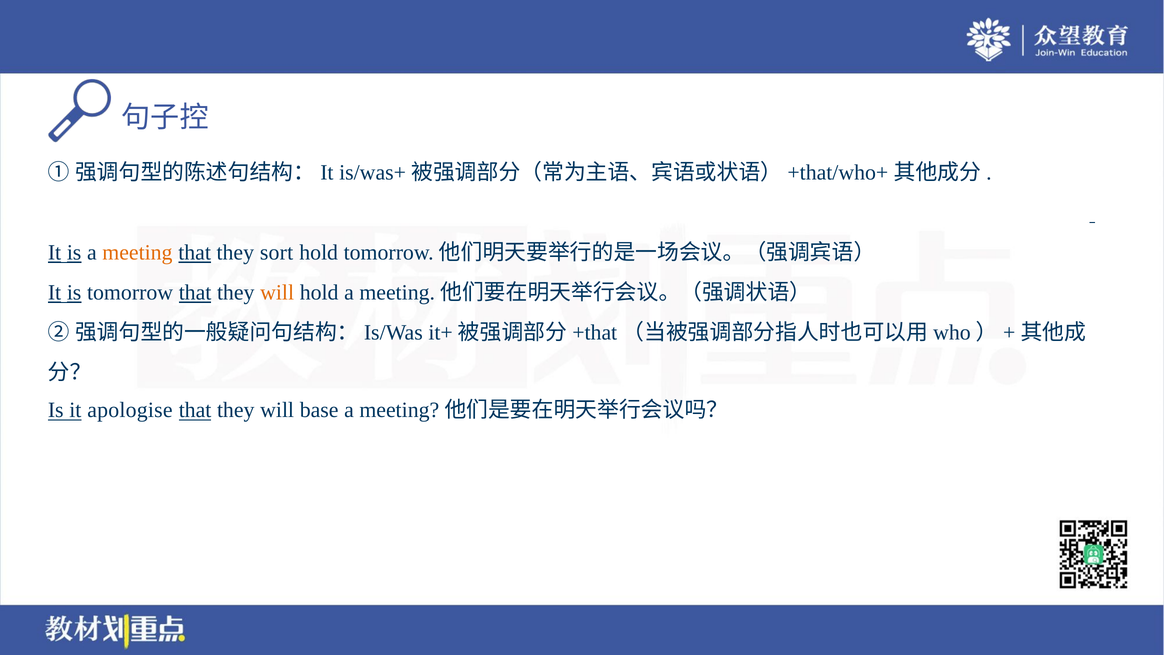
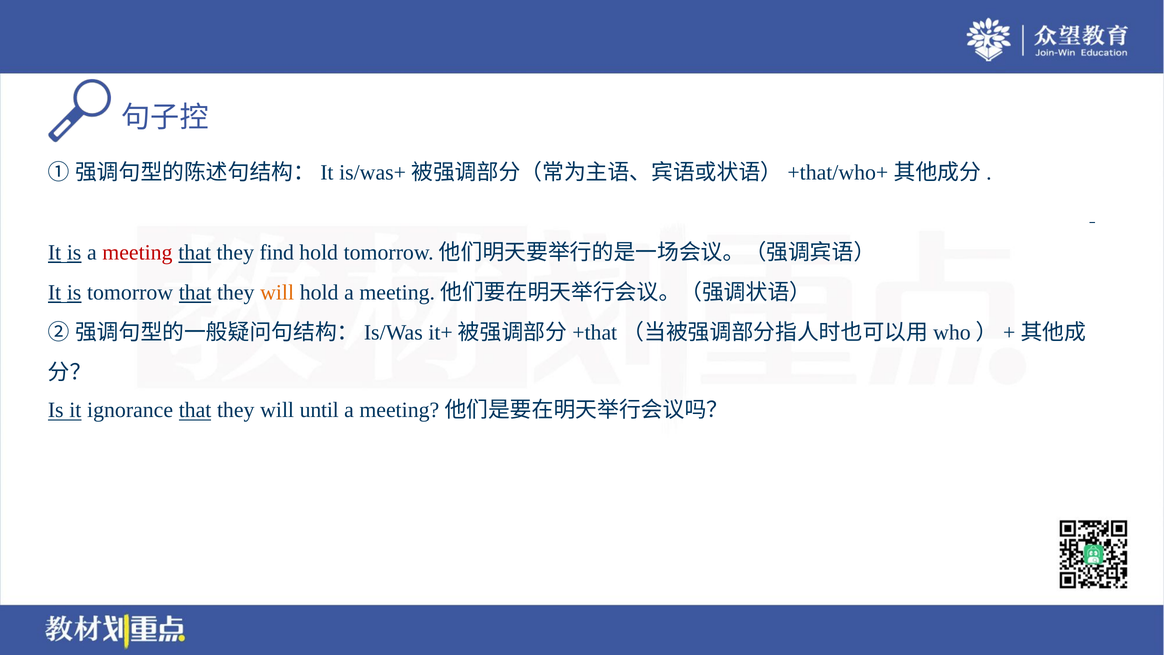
meeting at (137, 252) colour: orange -> red
sort: sort -> find
apologise: apologise -> ignorance
base: base -> until
